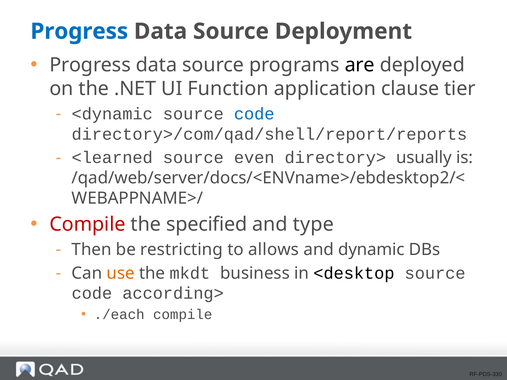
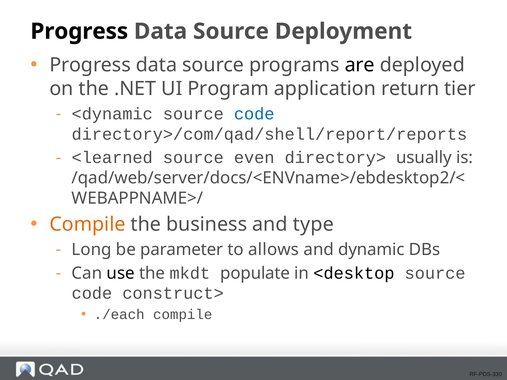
Progress at (79, 31) colour: blue -> black
Function: Function -> Program
clause: clause -> return
Compile at (87, 224) colour: red -> orange
specified: specified -> business
Then: Then -> Long
restricting: restricting -> parameter
use colour: orange -> black
business: business -> populate
according>: according> -> construct>
